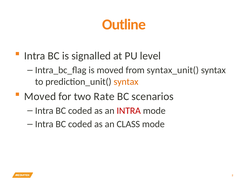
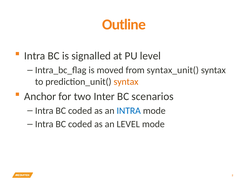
Moved at (40, 96): Moved -> Anchor
Rate: Rate -> Inter
INTRA at (129, 111) colour: red -> blue
an CLASS: CLASS -> LEVEL
